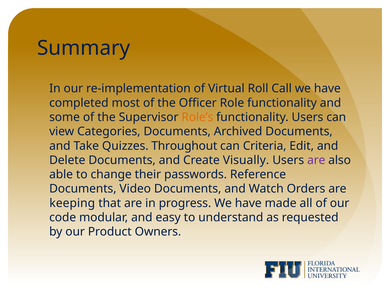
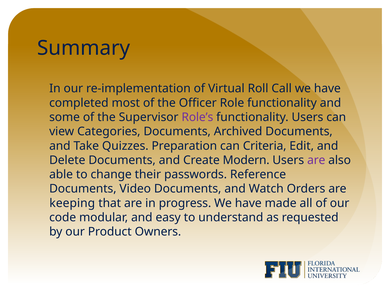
Role’s colour: orange -> purple
Throughout: Throughout -> Preparation
Visually: Visually -> Modern
